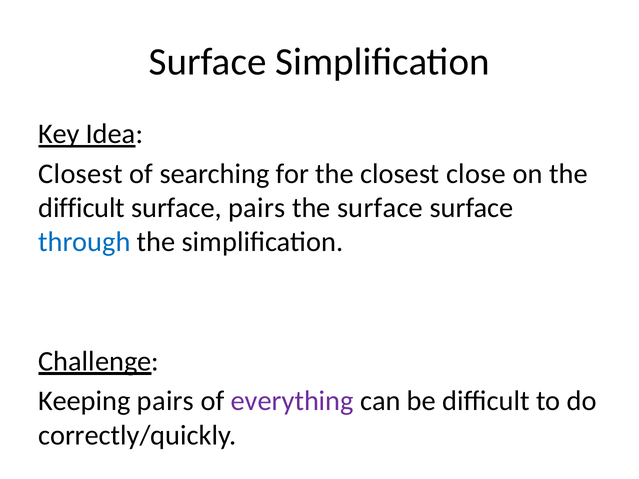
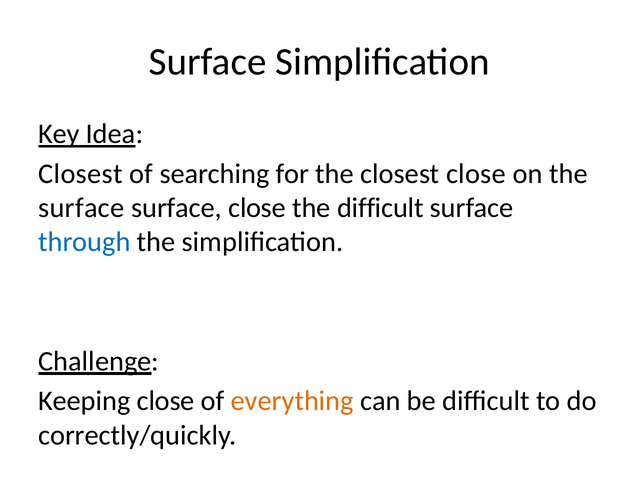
difficult at (82, 208): difficult -> surface
surface pairs: pairs -> close
the surface: surface -> difficult
Keeping pairs: pairs -> close
everything colour: purple -> orange
